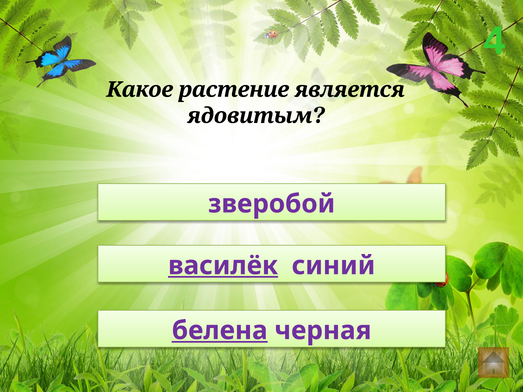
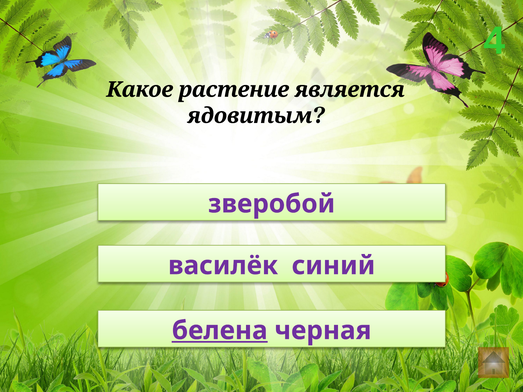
василёк underline: present -> none
